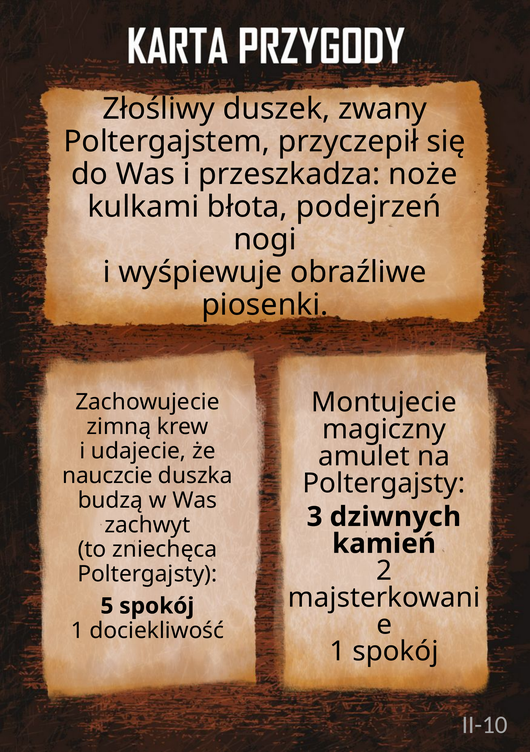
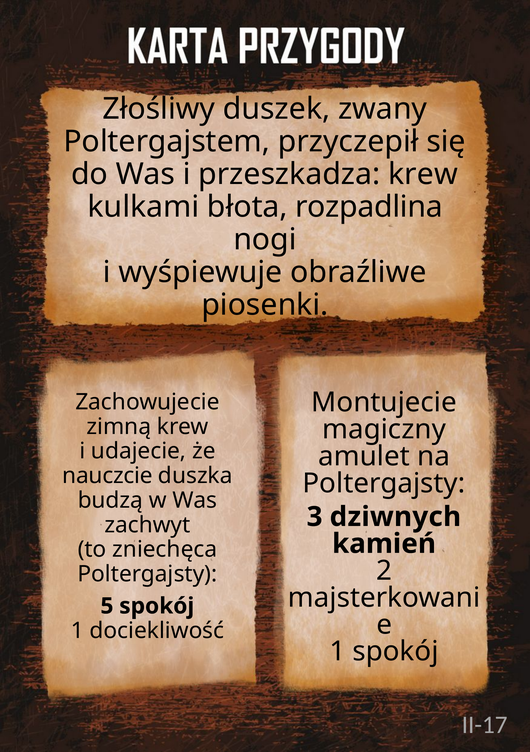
przeszkadza noże: noże -> krew
podejrzeń: podejrzeń -> rozpadlina
II-10: II-10 -> II-17
